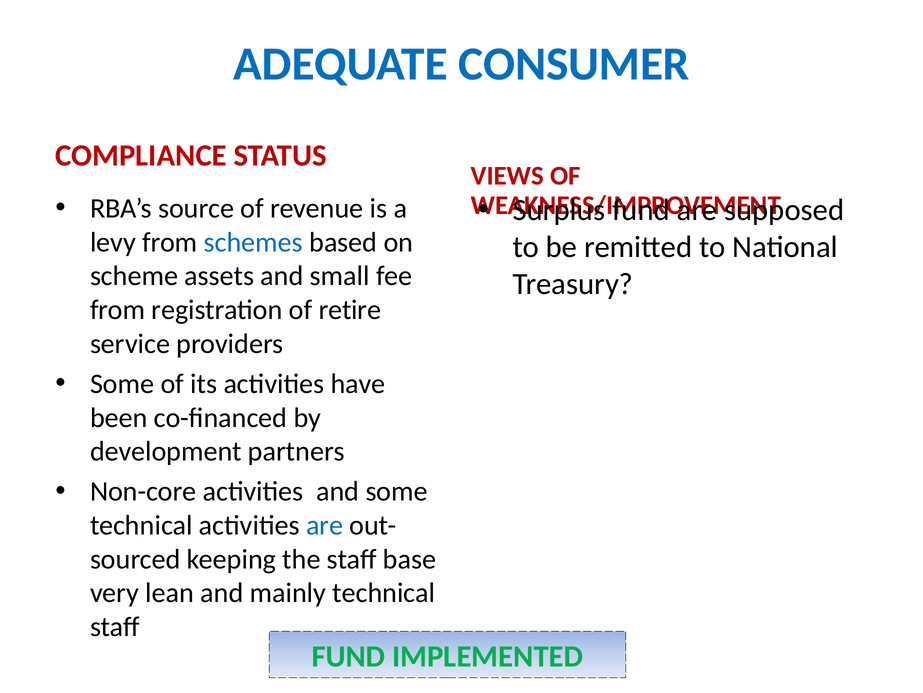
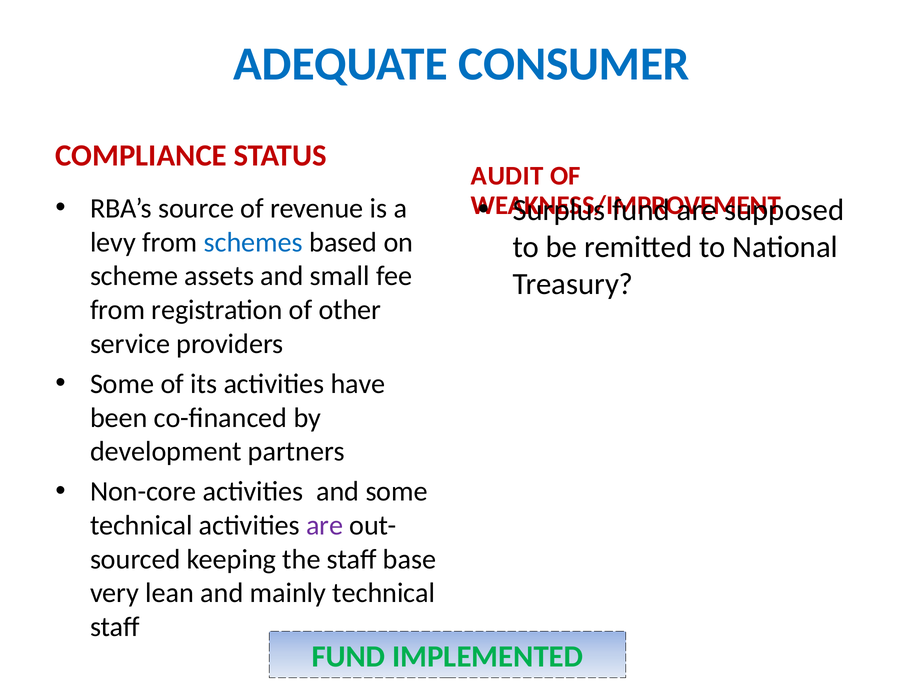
VIEWS: VIEWS -> AUDIT
retire: retire -> other
are at (325, 525) colour: blue -> purple
